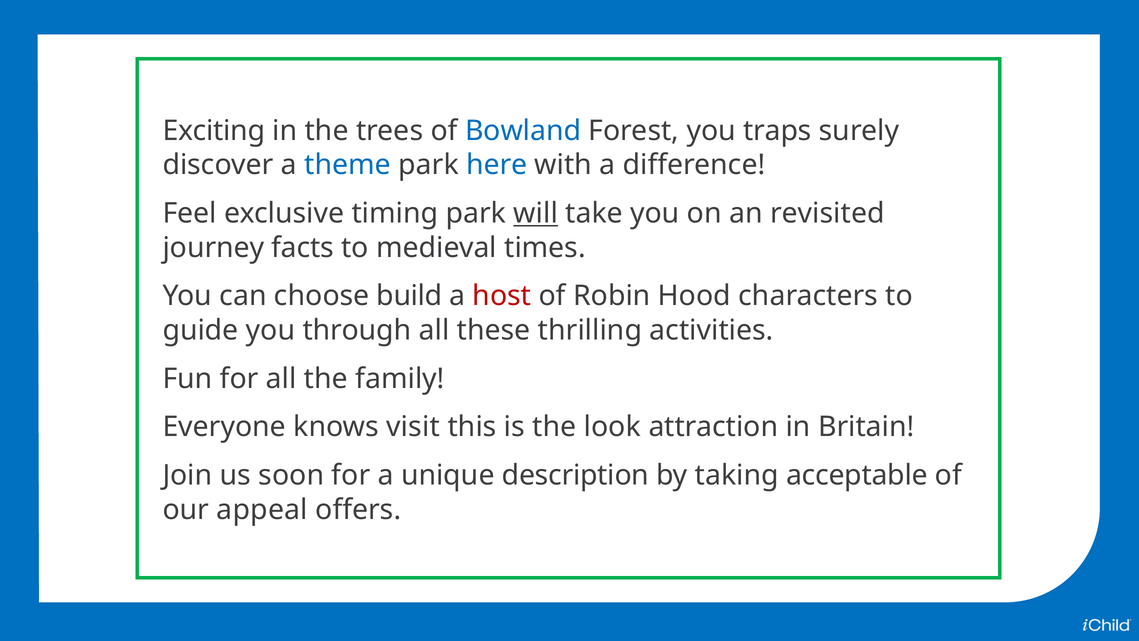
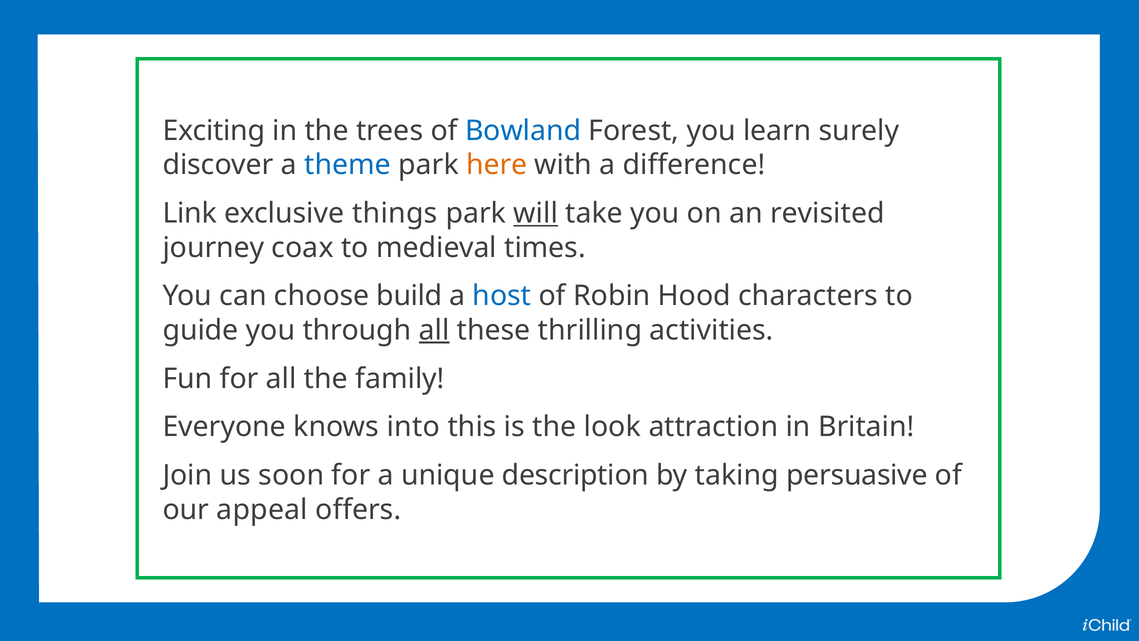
traps: traps -> learn
here colour: blue -> orange
Feel: Feel -> Link
timing: timing -> things
facts: facts -> coax
host colour: red -> blue
all at (434, 330) underline: none -> present
visit: visit -> into
acceptable: acceptable -> persuasive
